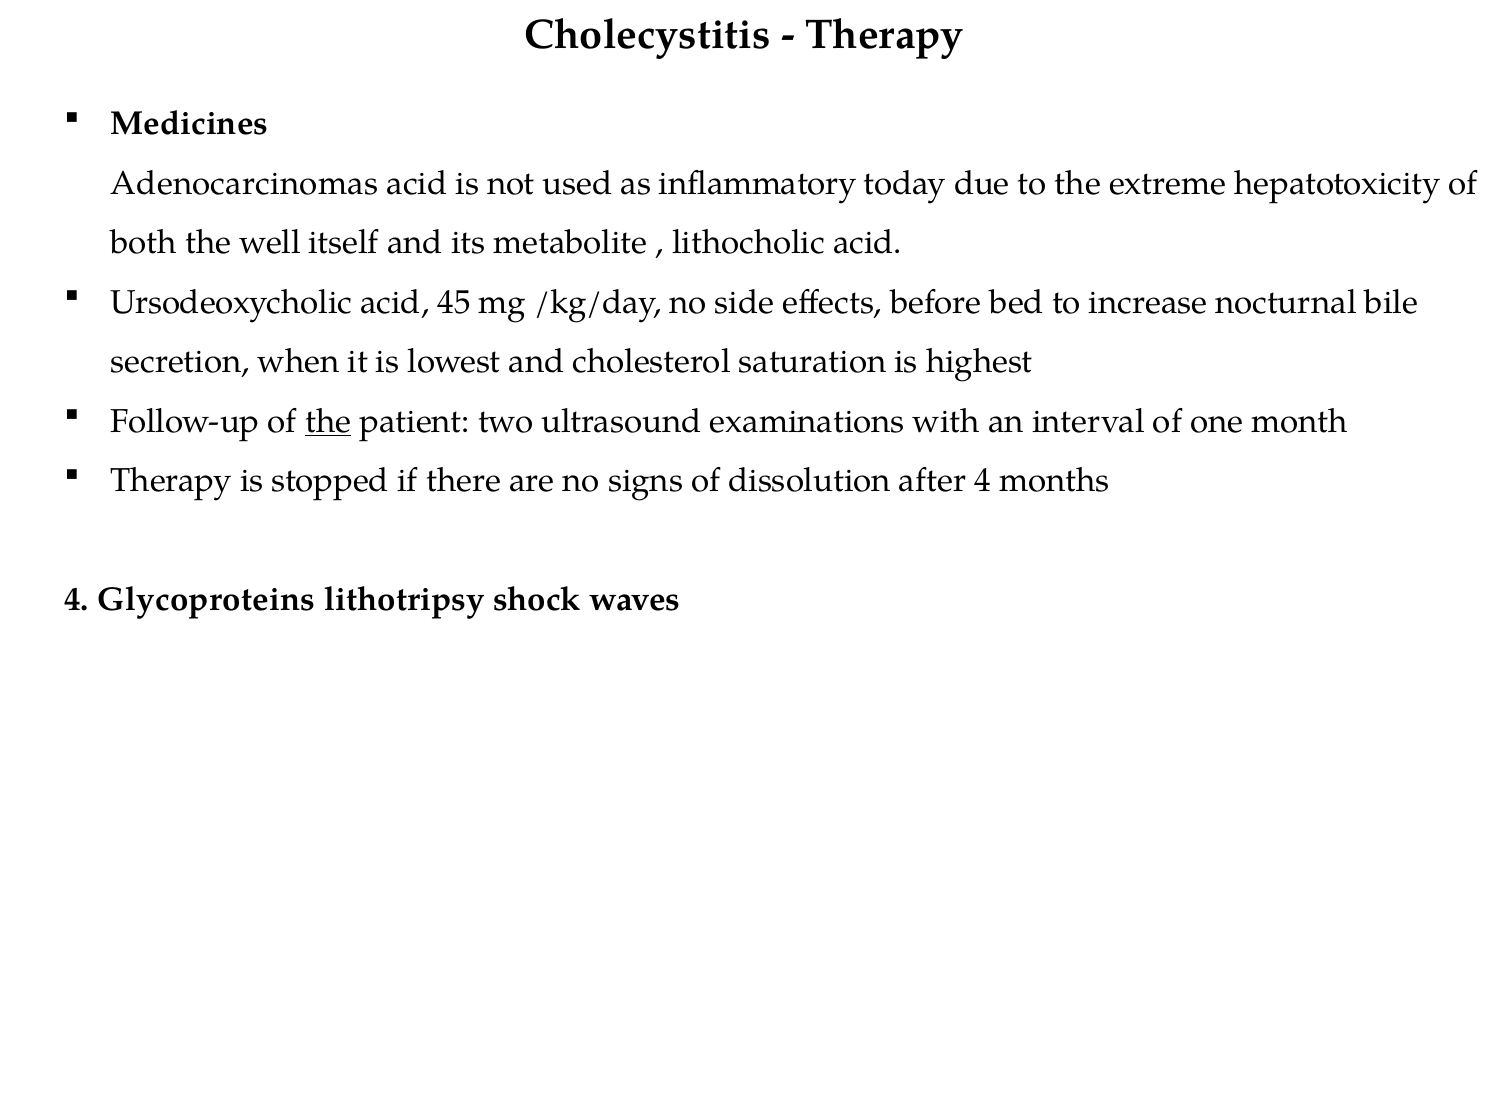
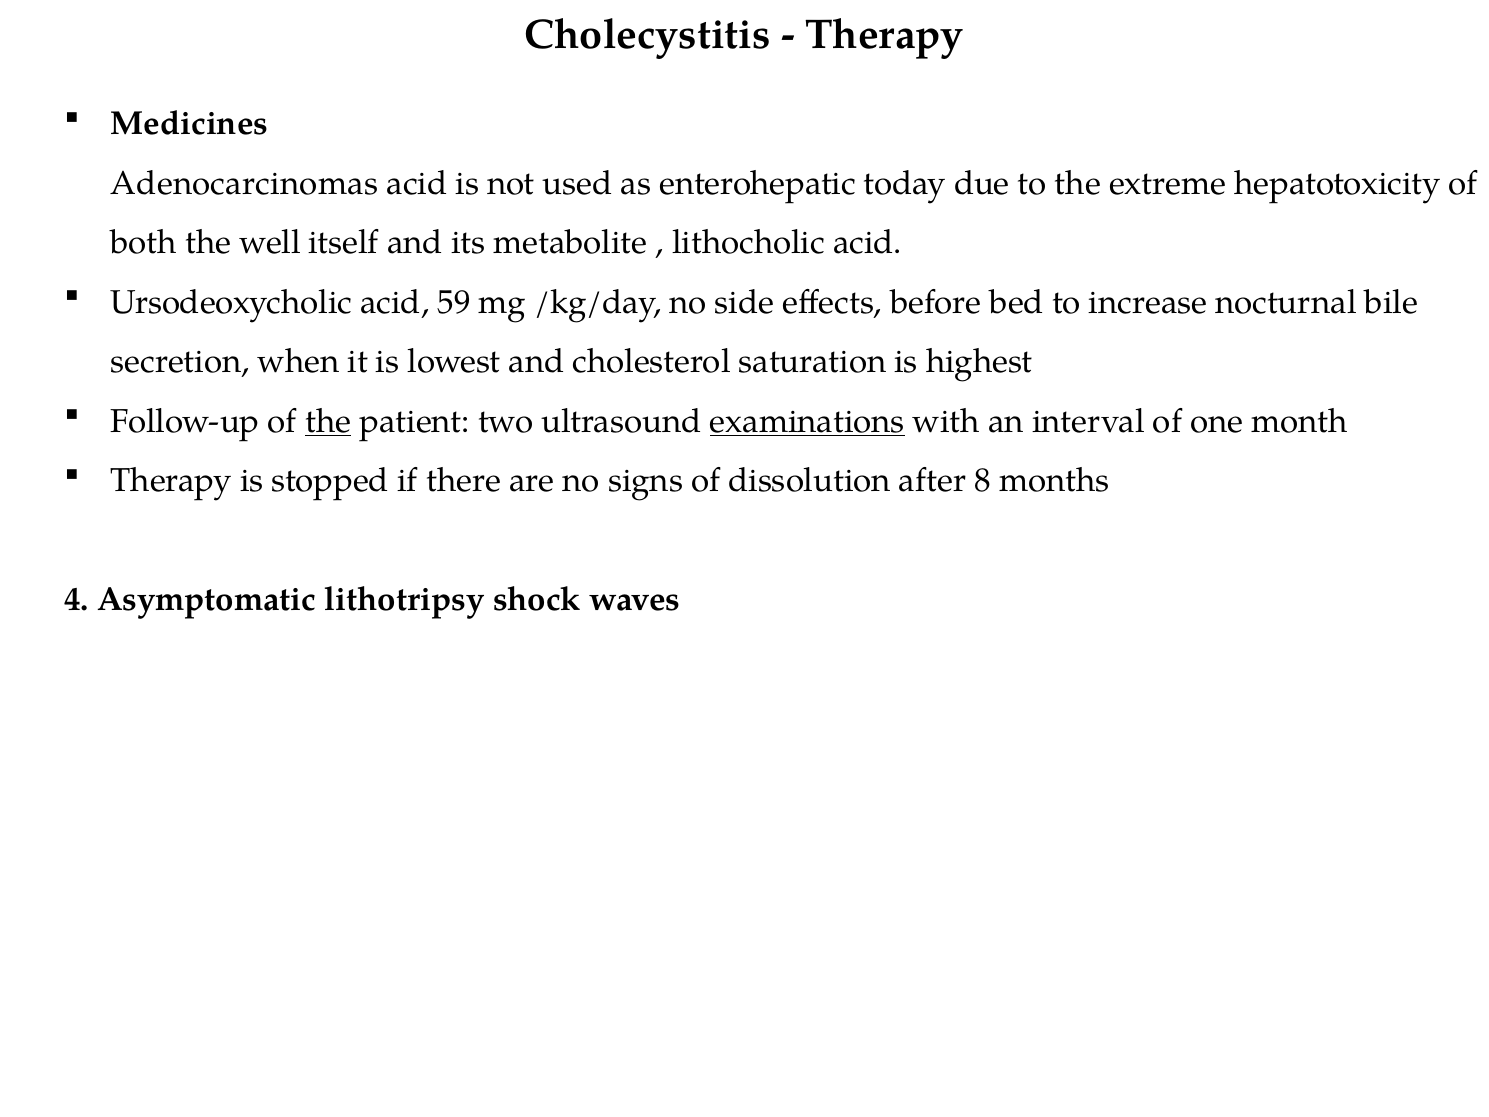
inflammatory: inflammatory -> enterohepatic
45: 45 -> 59
examinations underline: none -> present
after 4: 4 -> 8
Glycoproteins: Glycoproteins -> Asymptomatic
